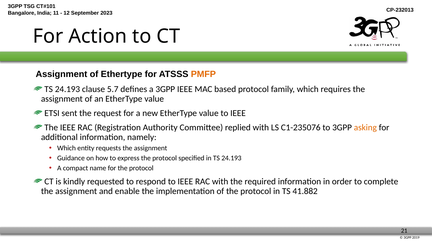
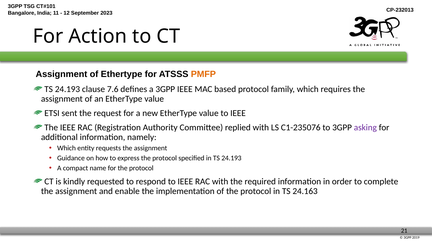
5.7: 5.7 -> 7.6
asking colour: orange -> purple
41.882: 41.882 -> 24.163
